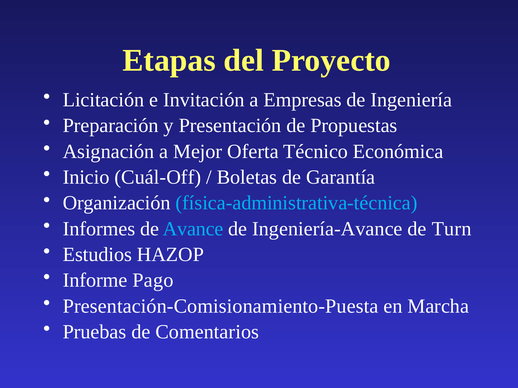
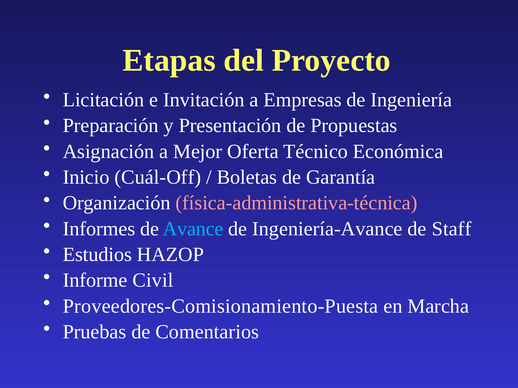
física-administrativa-técnica colour: light blue -> pink
Turn: Turn -> Staff
Pago: Pago -> Civil
Presentación-Comisionamiento-Puesta: Presentación-Comisionamiento-Puesta -> Proveedores-Comisionamiento-Puesta
